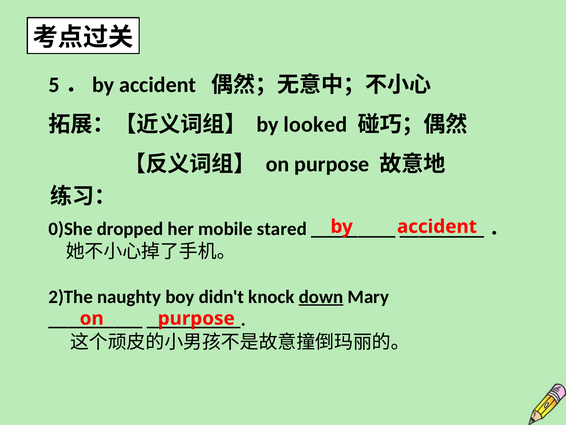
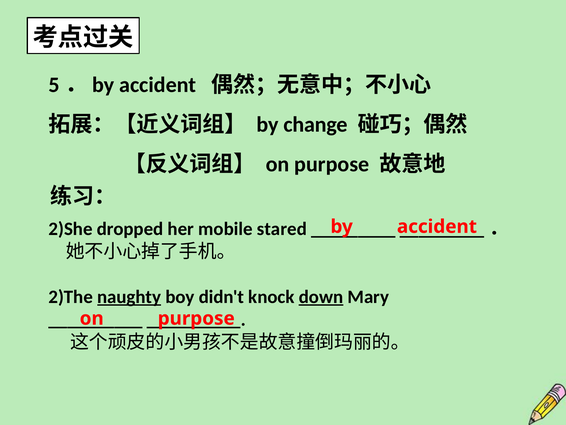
looked: looked -> change
0)She: 0)She -> 2)She
naughty underline: none -> present
